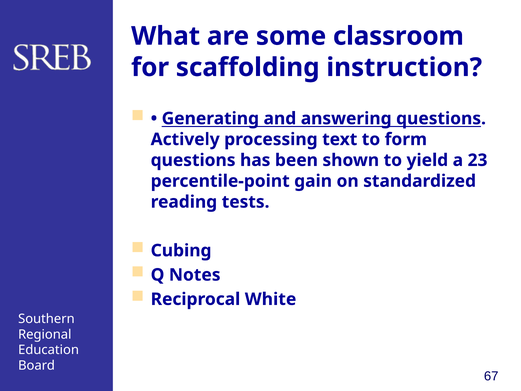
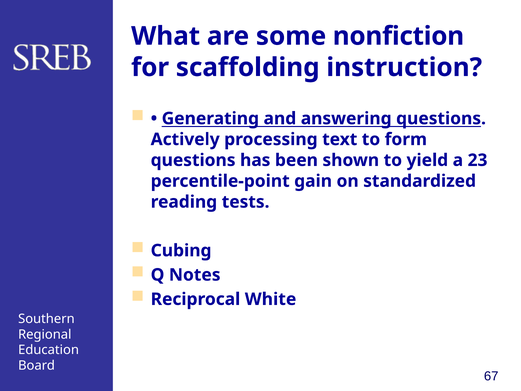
classroom: classroom -> nonfiction
